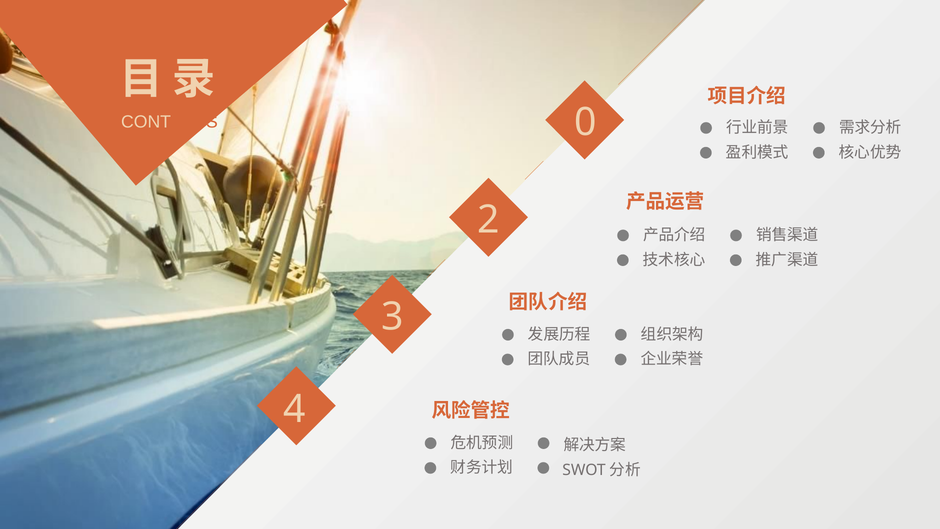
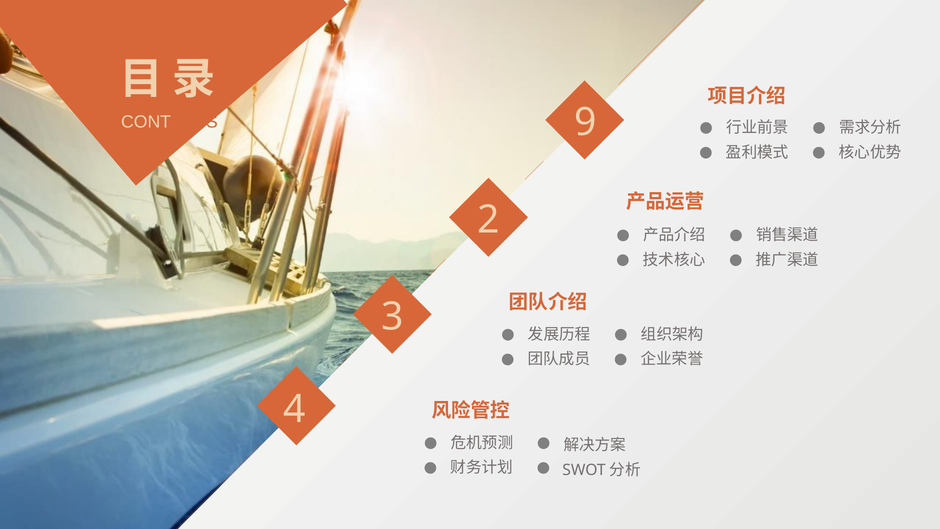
0: 0 -> 9
